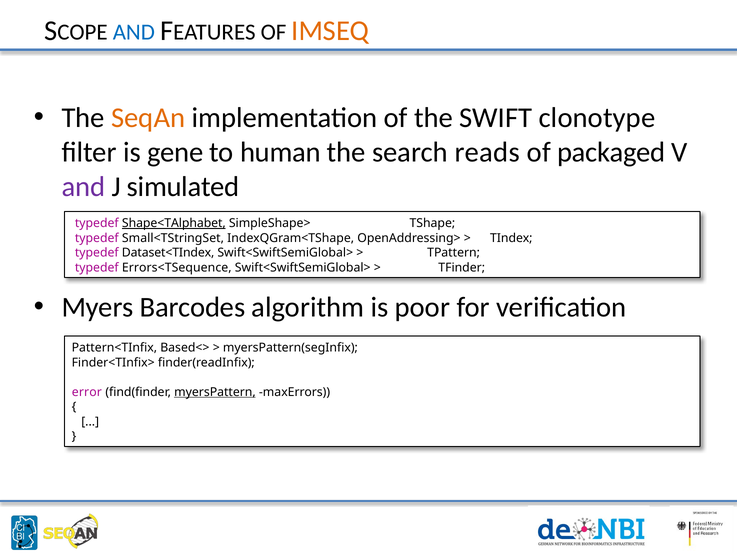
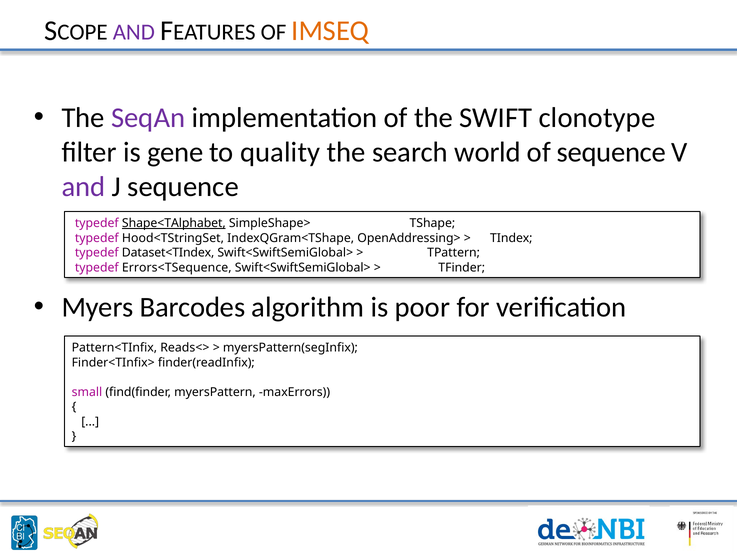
AND at (134, 32) colour: blue -> purple
SeqAn colour: orange -> purple
human: human -> quality
reads: reads -> world
of packaged: packaged -> sequence
J simulated: simulated -> sequence
Small<TStringSet: Small<TStringSet -> Hood<TStringSet
Based<>: Based<> -> Reads<>
error: error -> small
myersPattern underline: present -> none
